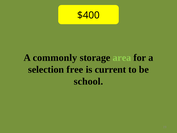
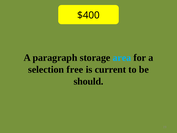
commonly: commonly -> paragraph
area colour: light green -> light blue
school: school -> should
